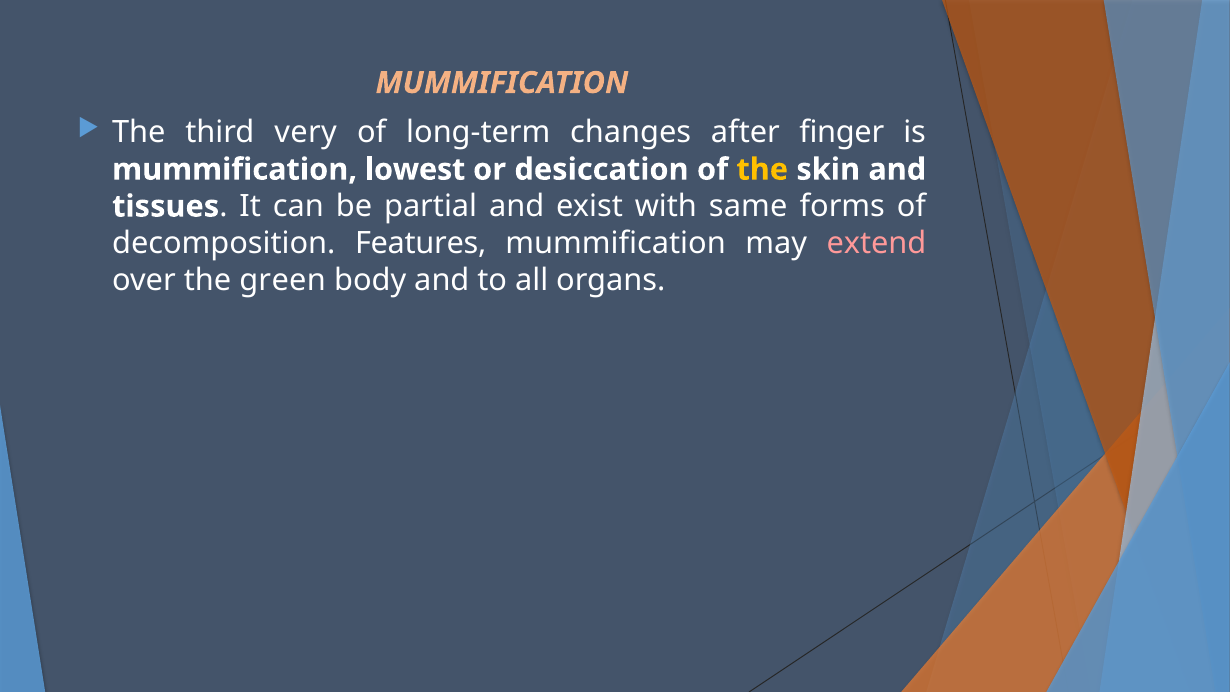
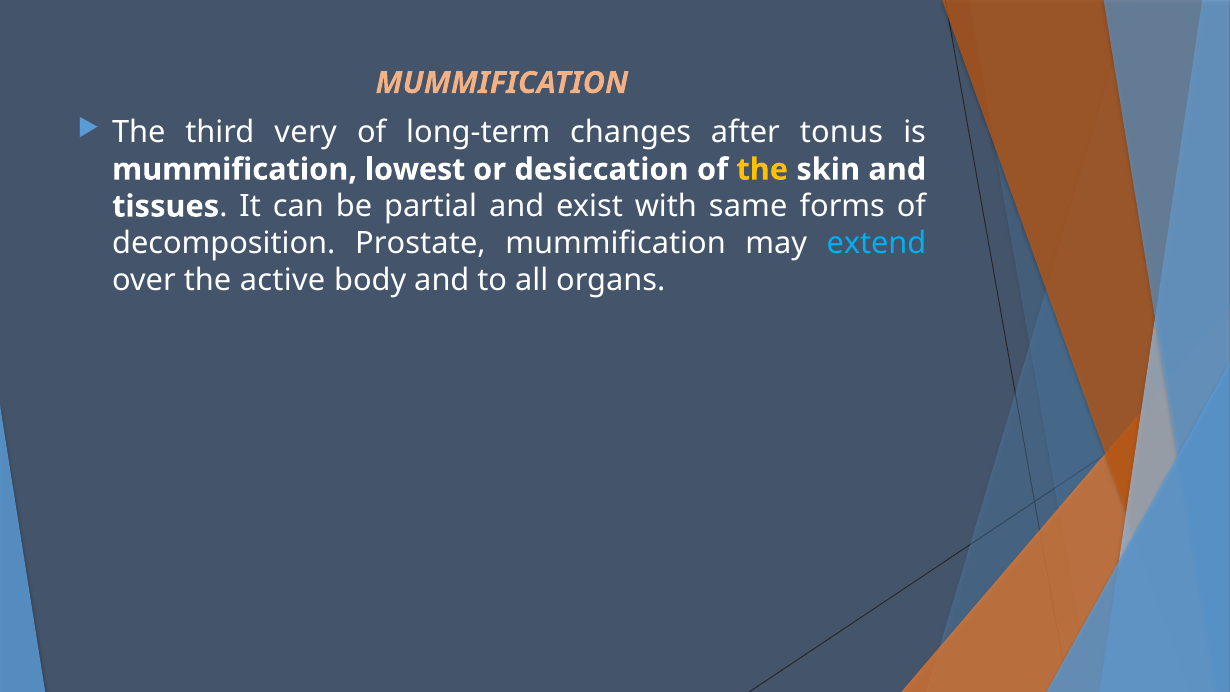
finger: finger -> tonus
Features: Features -> Prostate
extend colour: pink -> light blue
green: green -> active
